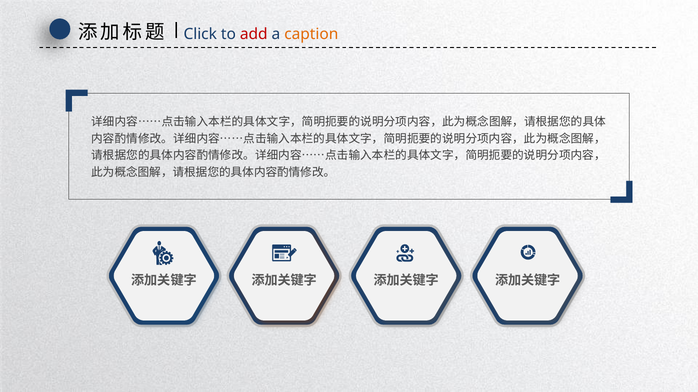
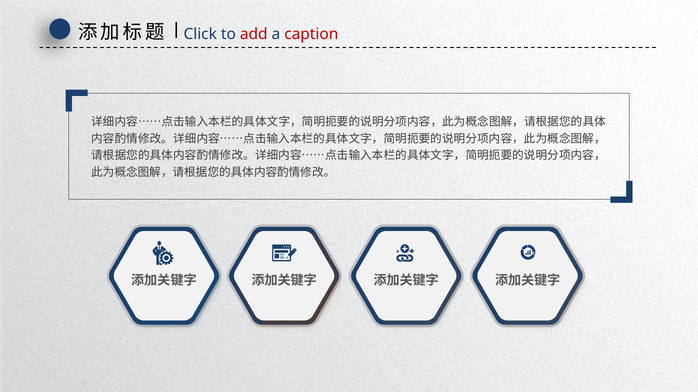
caption colour: orange -> red
